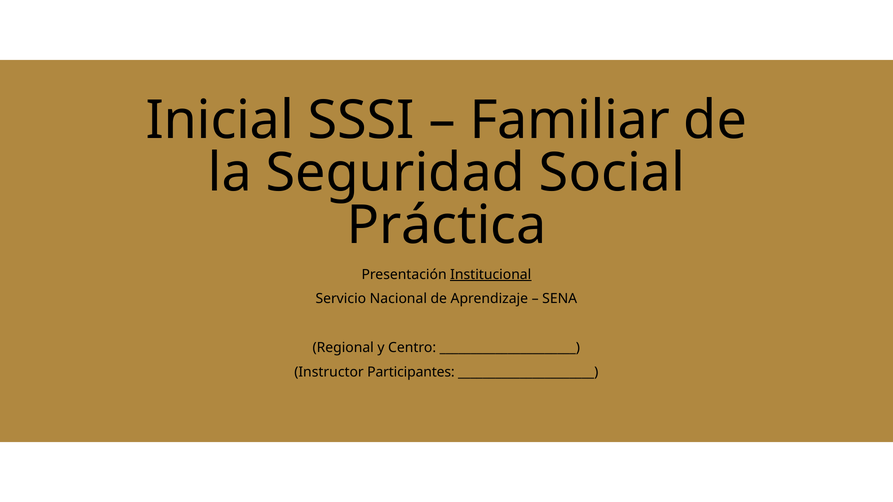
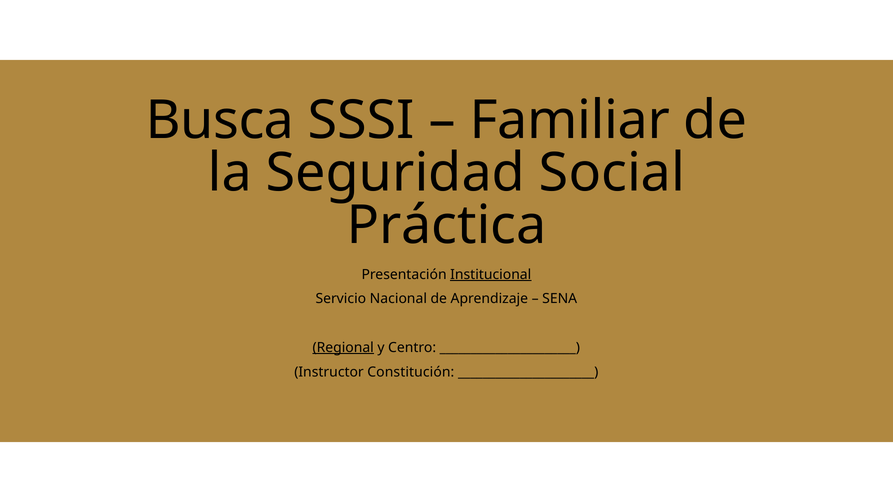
Inicial: Inicial -> Busca
Regional underline: none -> present
Participantes: Participantes -> Constitución
